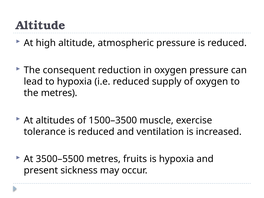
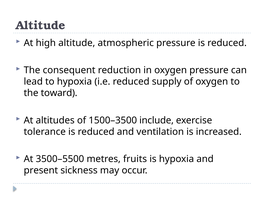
the metres: metres -> toward
muscle: muscle -> include
